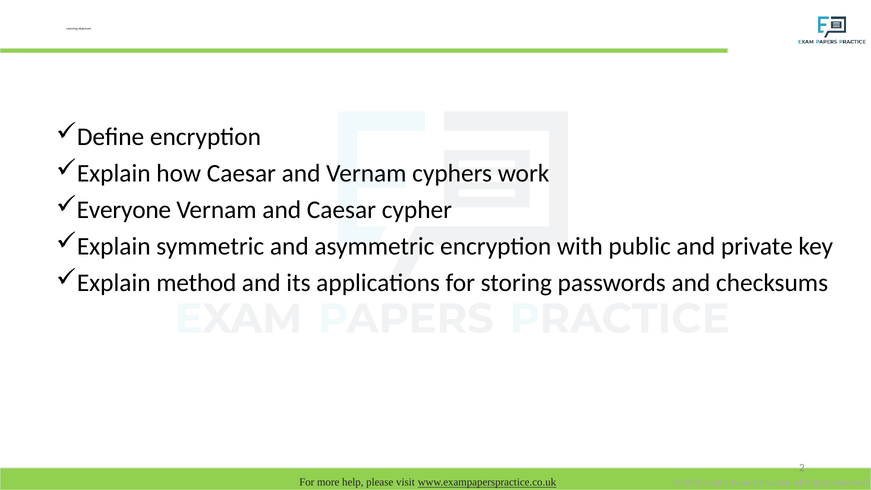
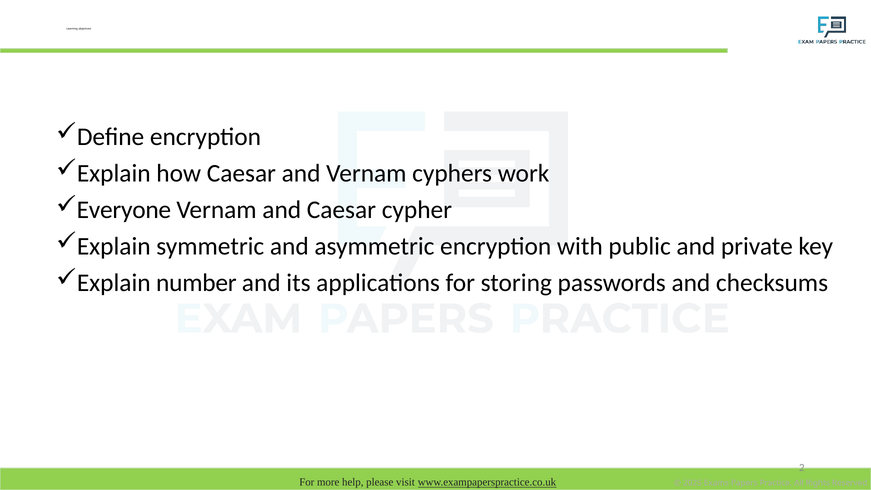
method: method -> number
